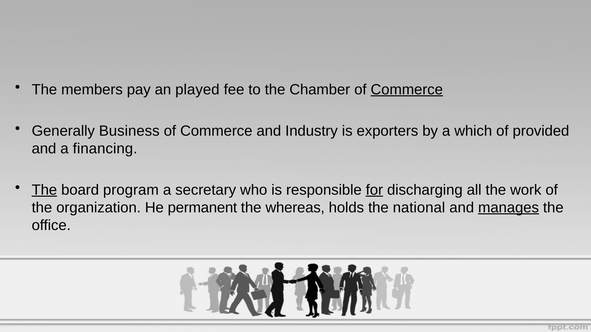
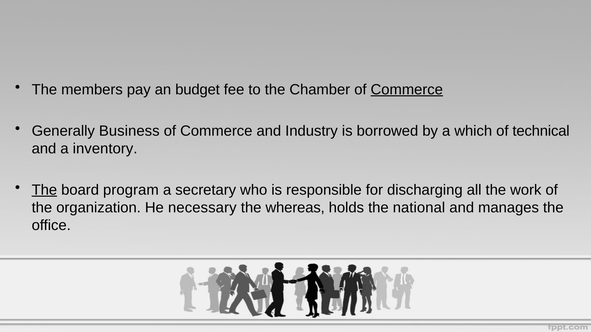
played: played -> budget
exporters: exporters -> borrowed
provided: provided -> technical
financing: financing -> inventory
for underline: present -> none
permanent: permanent -> necessary
manages underline: present -> none
